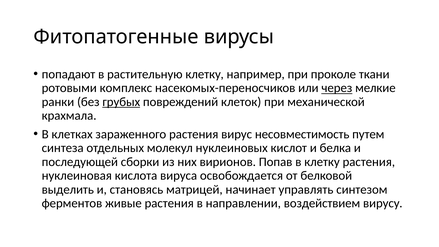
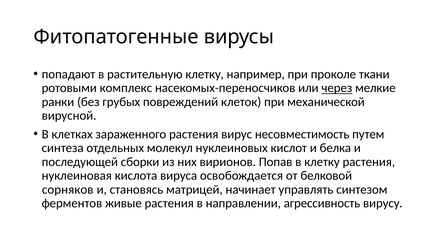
грубых underline: present -> none
крахмала: крахмала -> вирусной
выделить: выделить -> сорняков
воздействием: воздействием -> агрессивность
